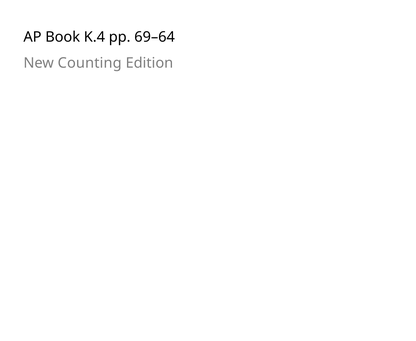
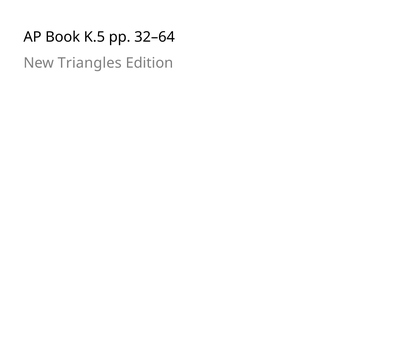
K.4: K.4 -> K.5
69–64: 69–64 -> 32–64
Counting: Counting -> Triangles
